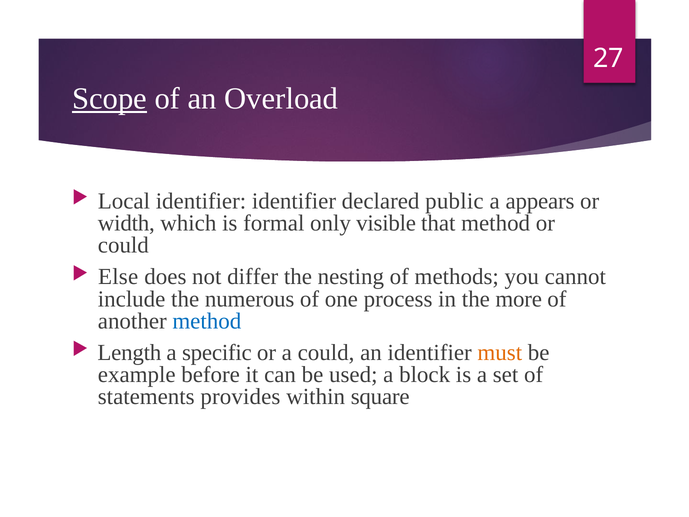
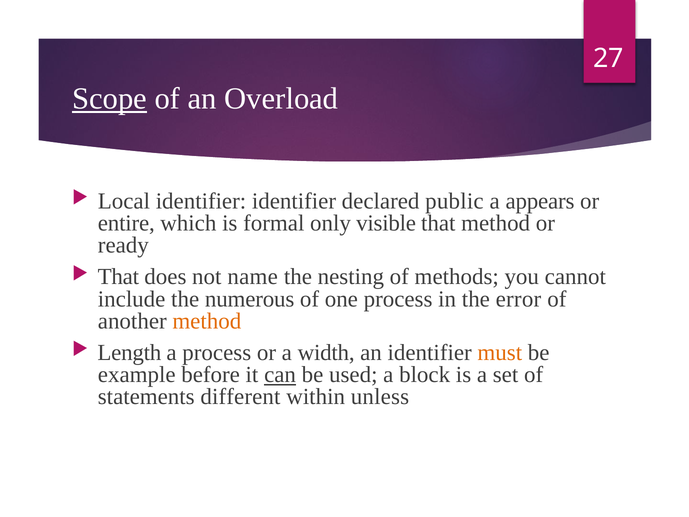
width: width -> entire
could at (123, 245): could -> ready
Else at (118, 277): Else -> That
differ: differ -> name
more: more -> error
method at (207, 321) colour: blue -> orange
a specific: specific -> process
a could: could -> width
can underline: none -> present
provides: provides -> different
square: square -> unless
